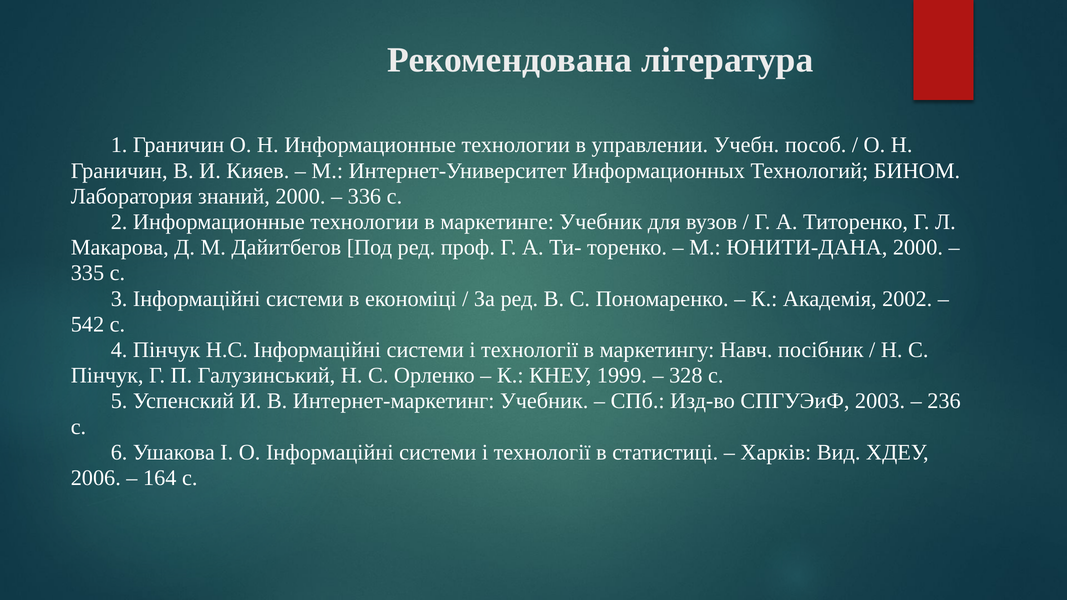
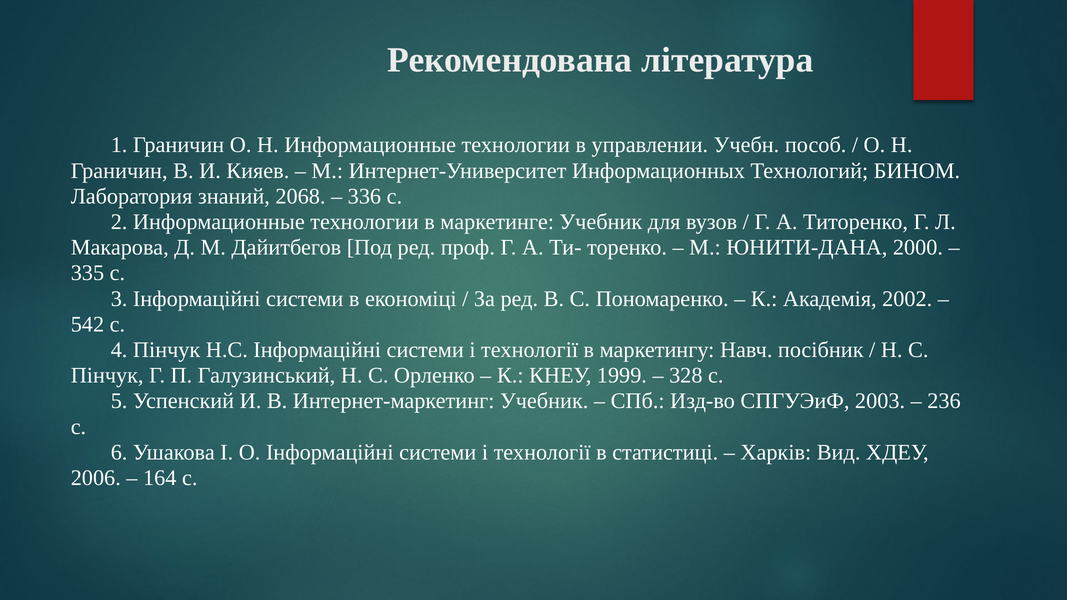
знаний 2000: 2000 -> 2068
